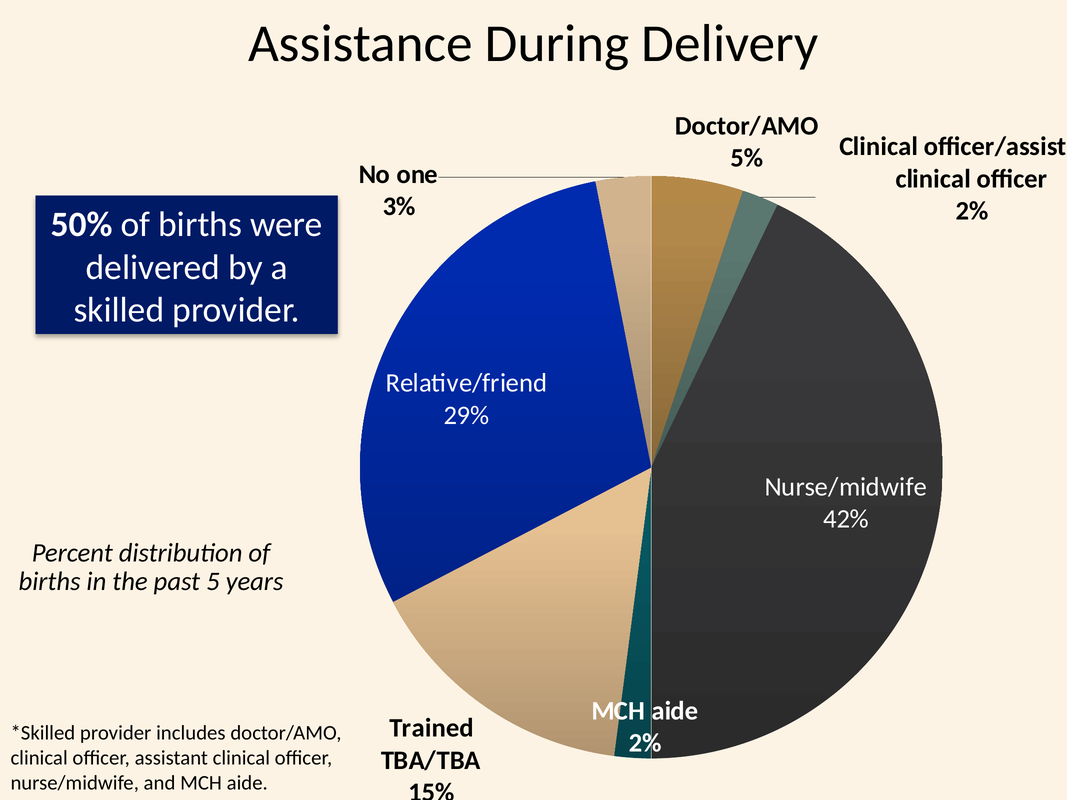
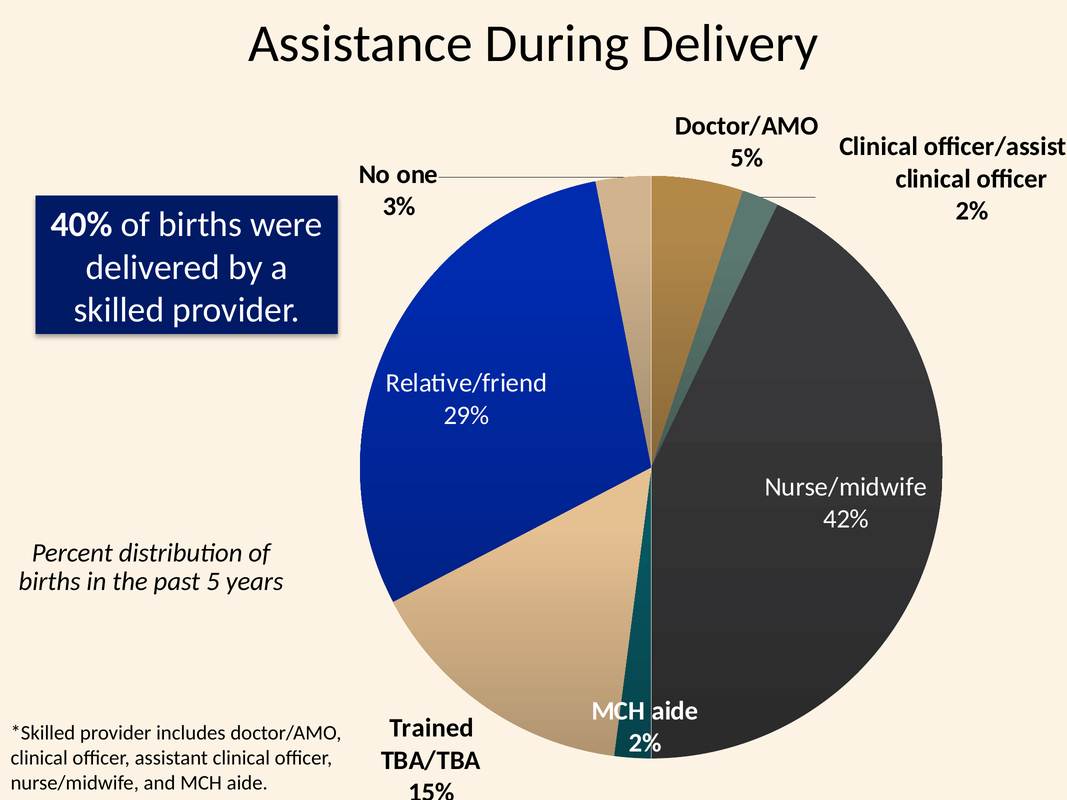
50%: 50% -> 40%
